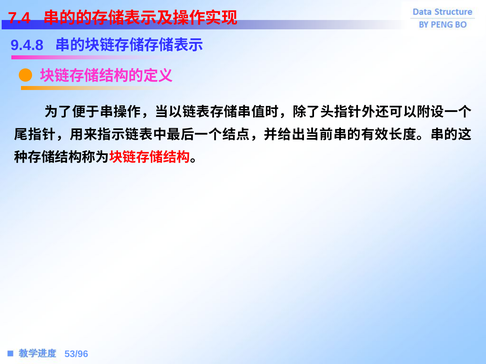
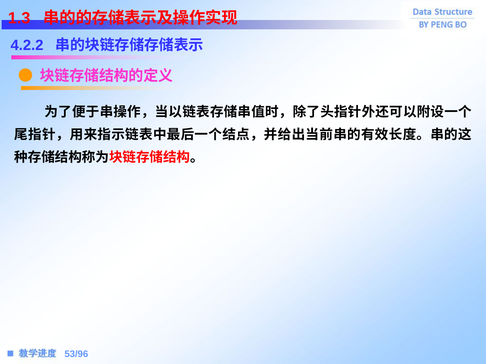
7.4: 7.4 -> 1.3
9.4.8: 9.4.8 -> 4.2.2
